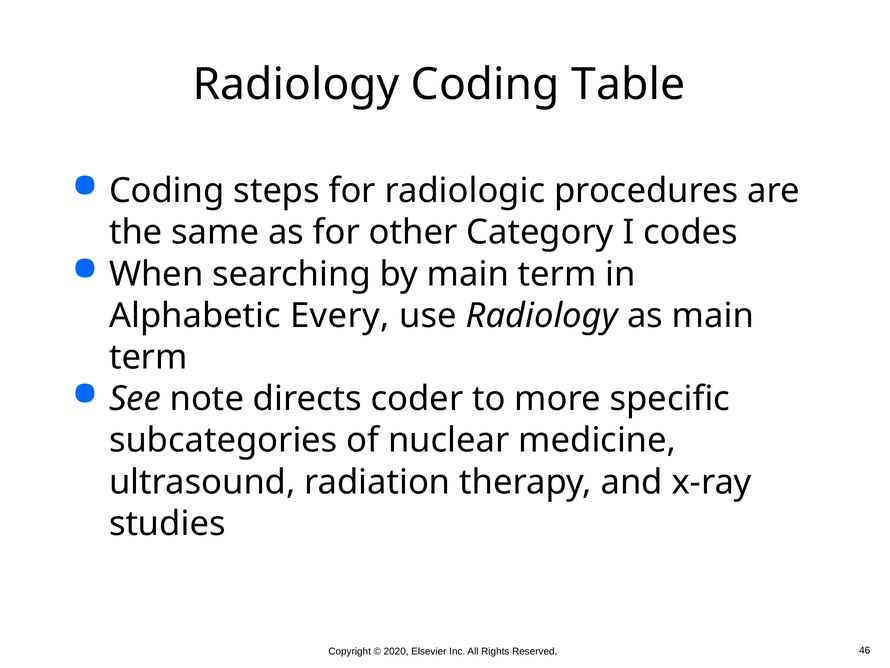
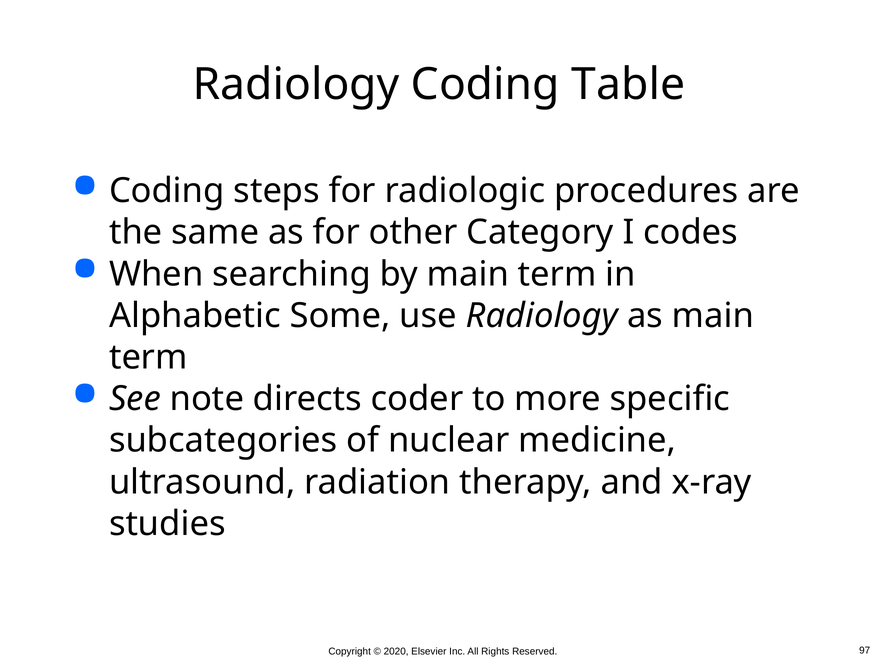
Every: Every -> Some
46: 46 -> 97
